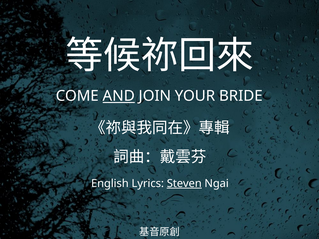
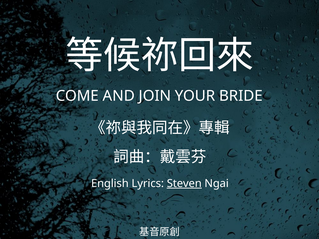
AND underline: present -> none
